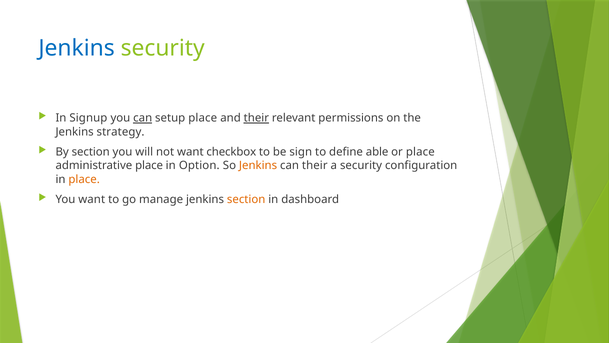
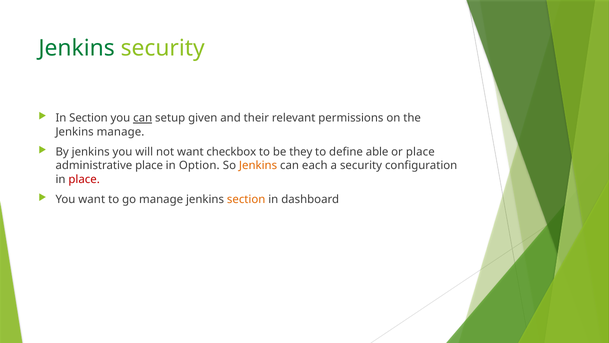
Jenkins at (77, 48) colour: blue -> green
In Signup: Signup -> Section
setup place: place -> given
their at (256, 118) underline: present -> none
Jenkins strategy: strategy -> manage
By section: section -> jenkins
sign: sign -> they
can their: their -> each
place at (84, 179) colour: orange -> red
